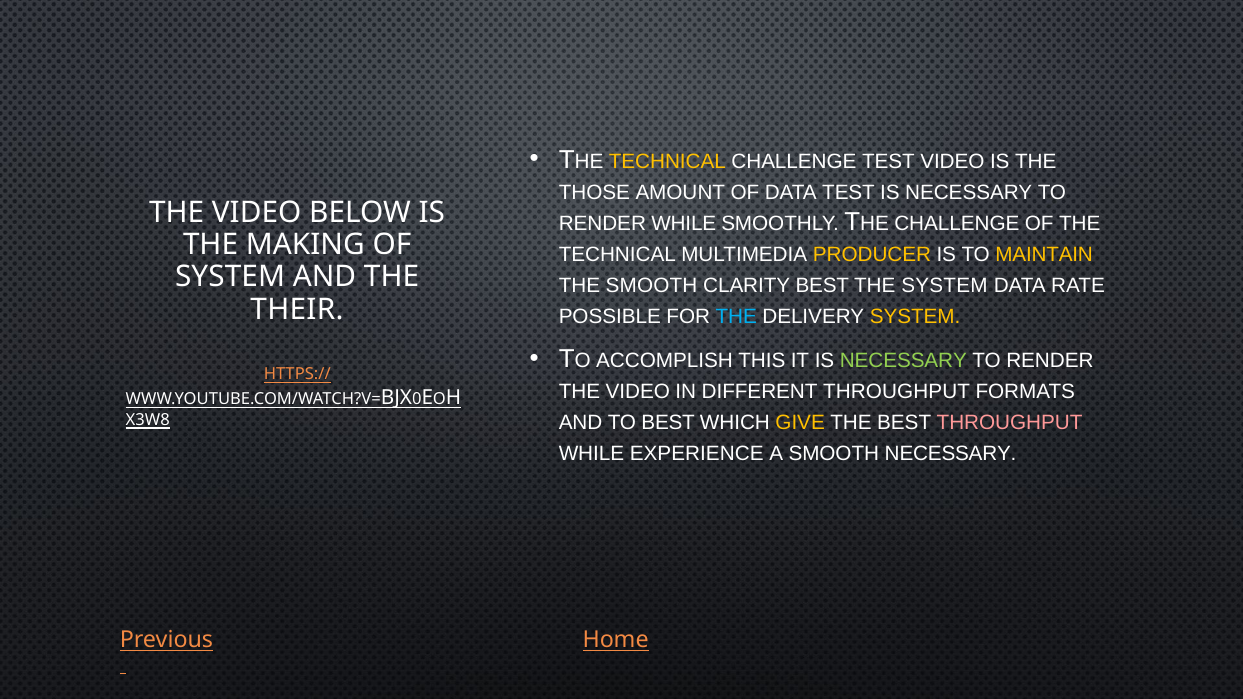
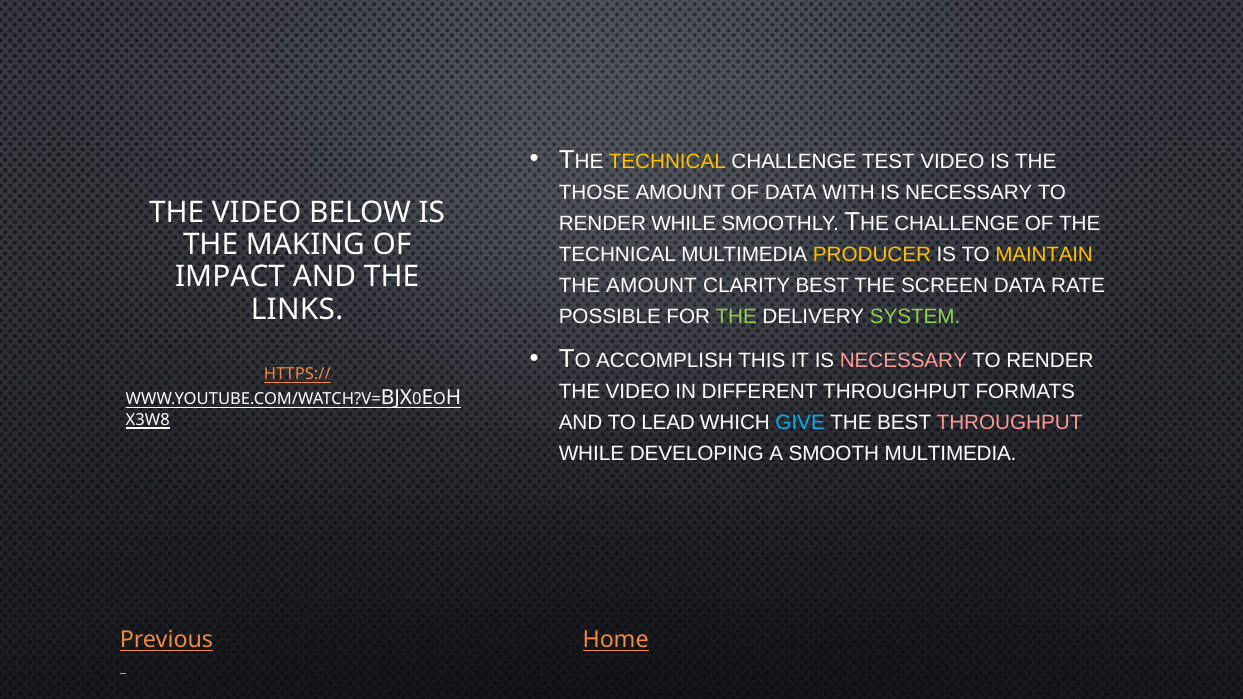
DATA TEST: TEST -> WITH
SYSTEM at (230, 277): SYSTEM -> IMPACT
THE SMOOTH: SMOOTH -> AMOUNT
THE SYSTEM: SYSTEM -> SCREEN
THEIR: THEIR -> LINKS
THE at (736, 317) colour: light blue -> light green
SYSTEM at (915, 317) colour: yellow -> light green
NECESSARY at (903, 361) colour: light green -> pink
TO BEST: BEST -> LEAD
GIVE colour: yellow -> light blue
EXPERIENCE: EXPERIENCE -> DEVELOPING
SMOOTH NECESSARY: NECESSARY -> MULTIMEDIA
